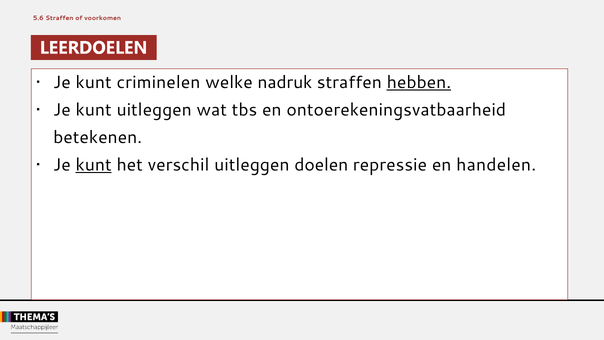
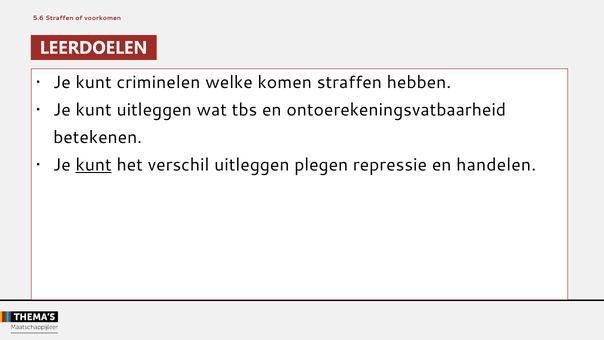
nadruk: nadruk -> komen
hebben underline: present -> none
doelen: doelen -> plegen
